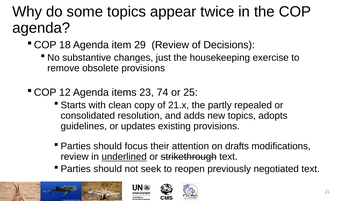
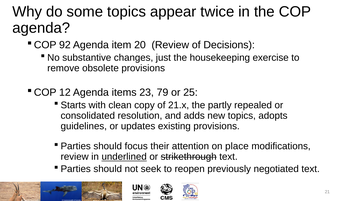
18: 18 -> 92
29: 29 -> 20
74: 74 -> 79
drafts: drafts -> place
